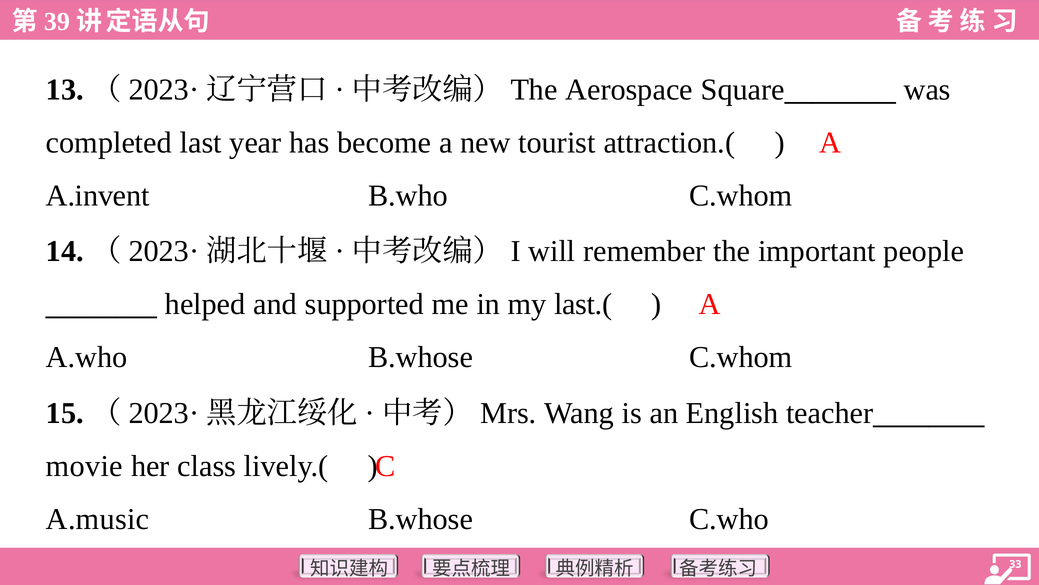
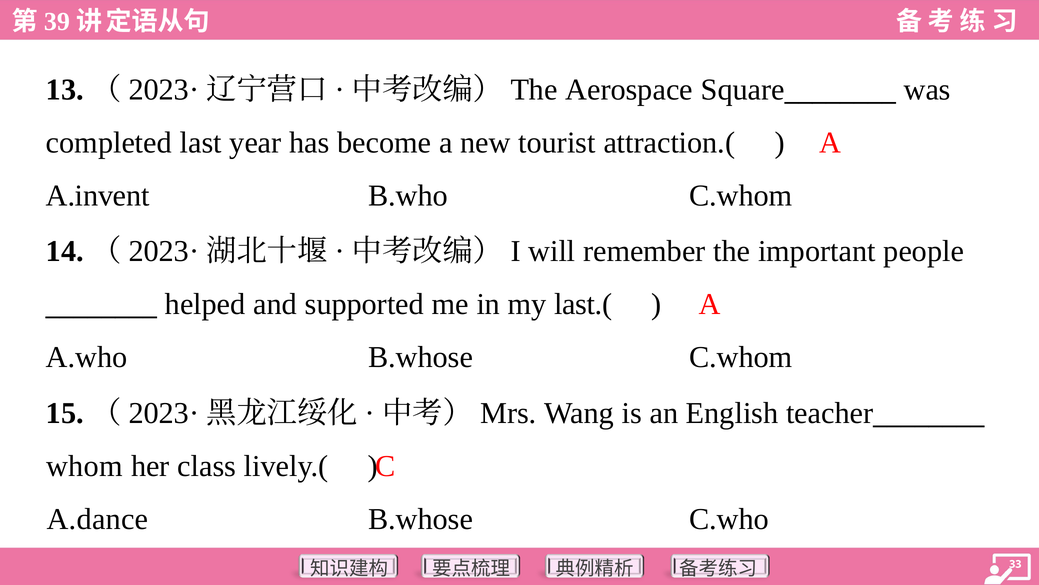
movie: movie -> whom
A.music: A.music -> A.dance
